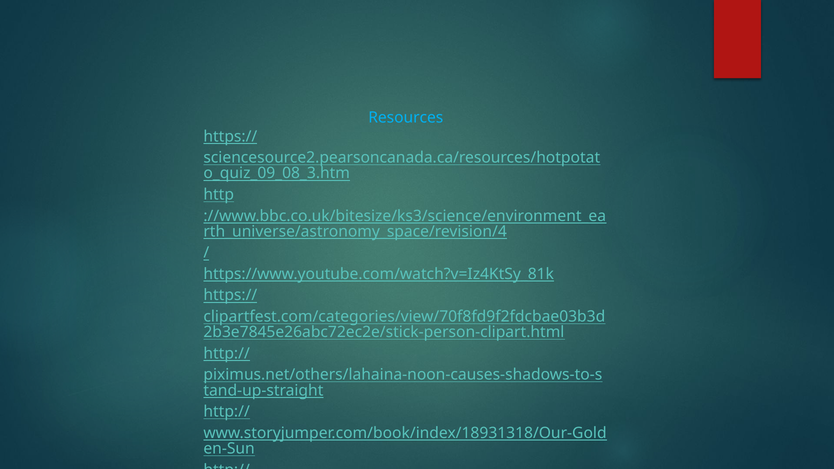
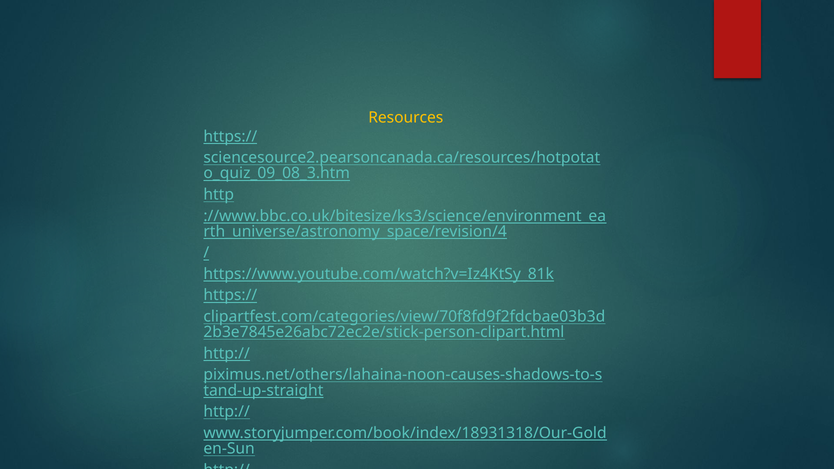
Resources colour: light blue -> yellow
